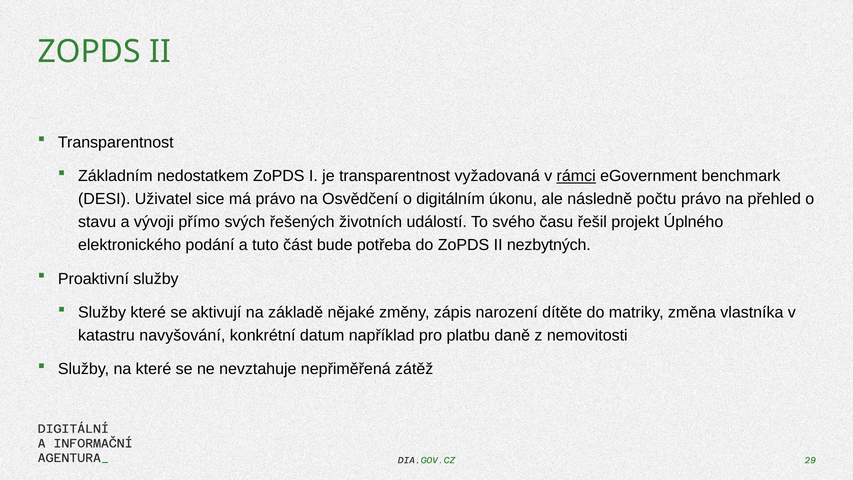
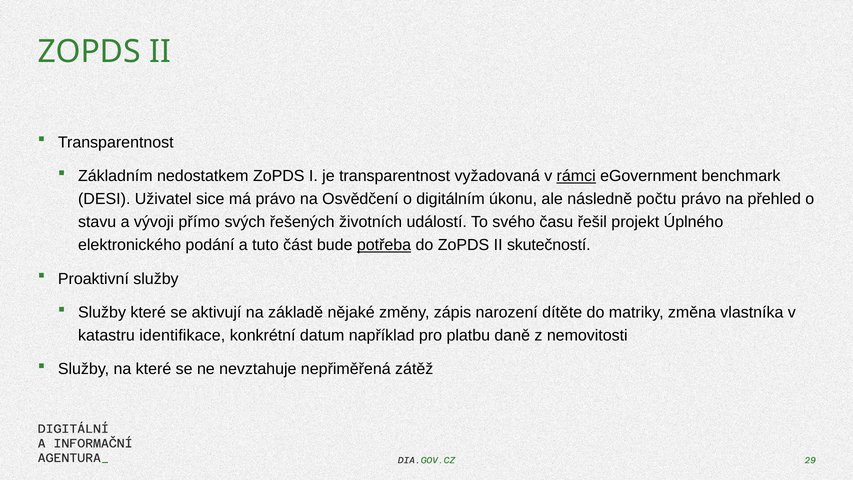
potřeba underline: none -> present
nezbytných: nezbytných -> skutečností
navyšování: navyšování -> identifikace
